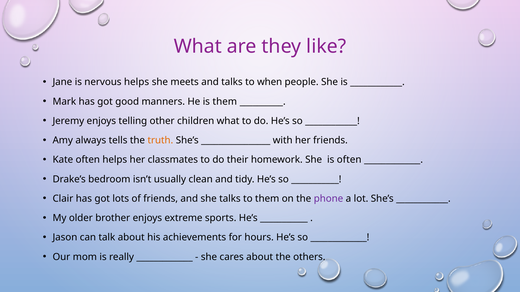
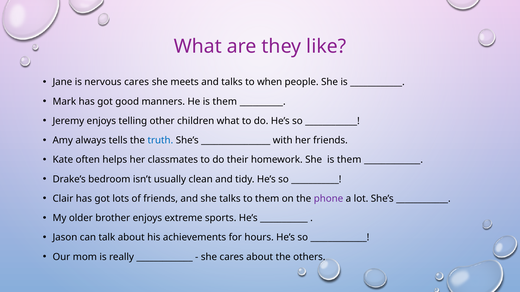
nervous helps: helps -> cares
truth colour: orange -> blue
She is often: often -> them
